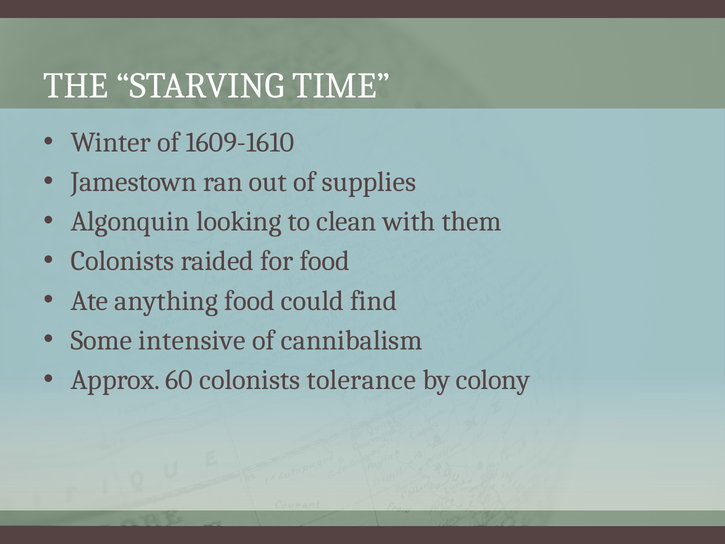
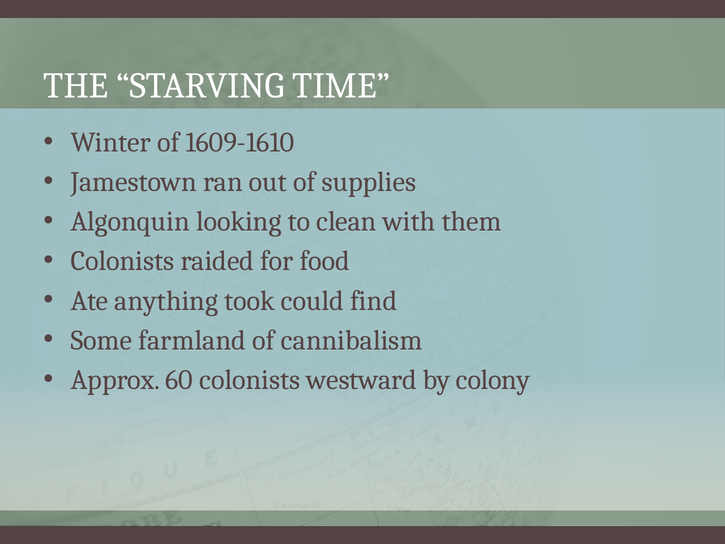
anything food: food -> took
intensive: intensive -> farmland
tolerance: tolerance -> westward
